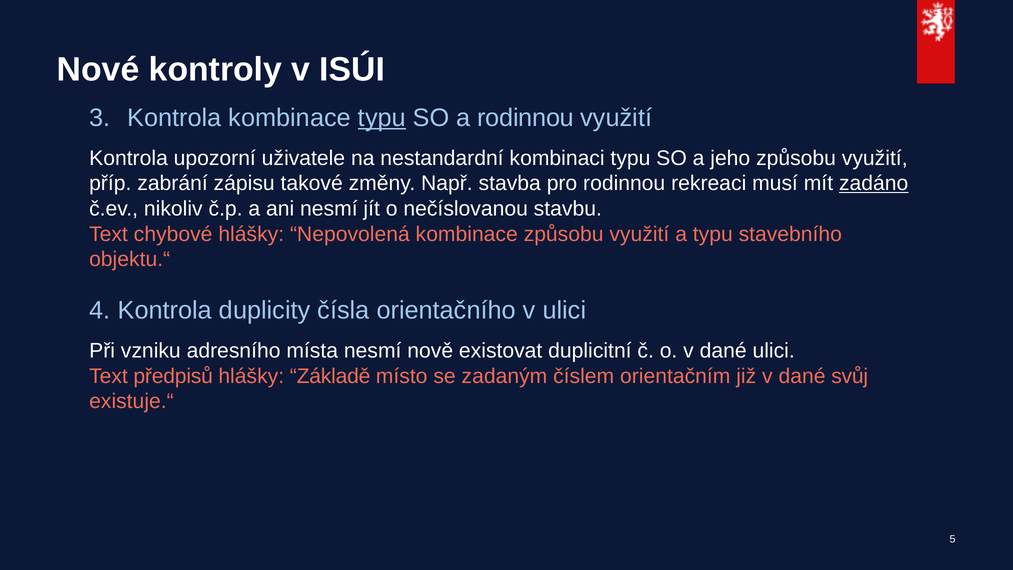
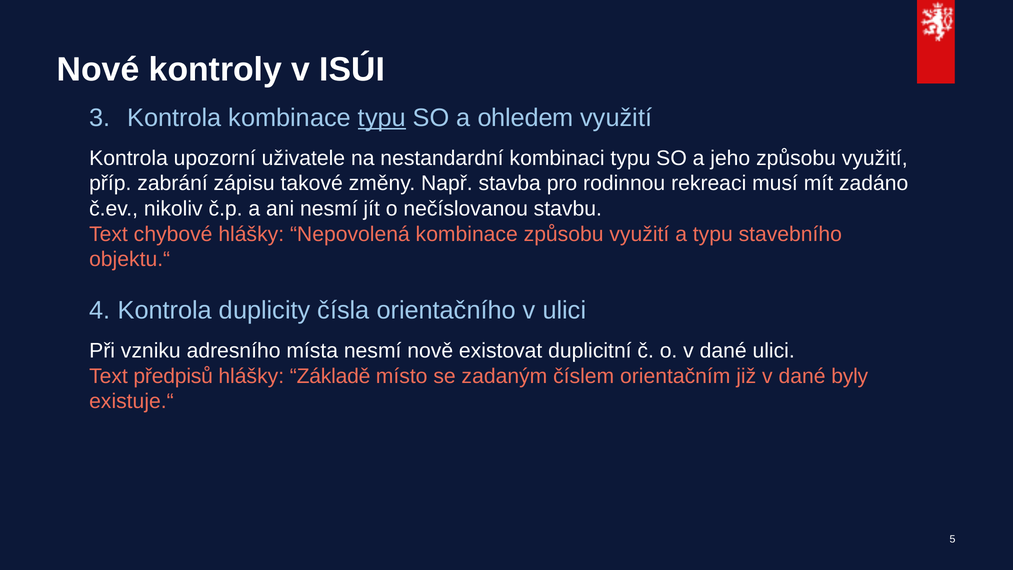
a rodinnou: rodinnou -> ohledem
zadáno underline: present -> none
svůj: svůj -> byly
